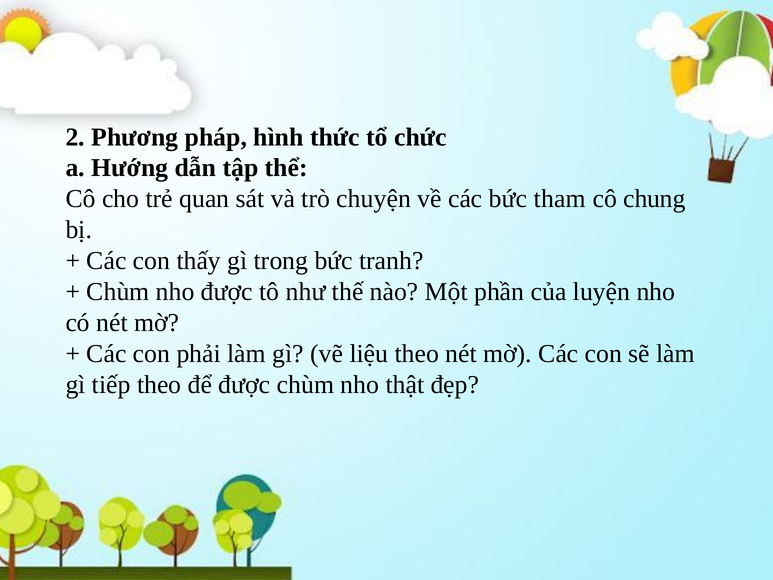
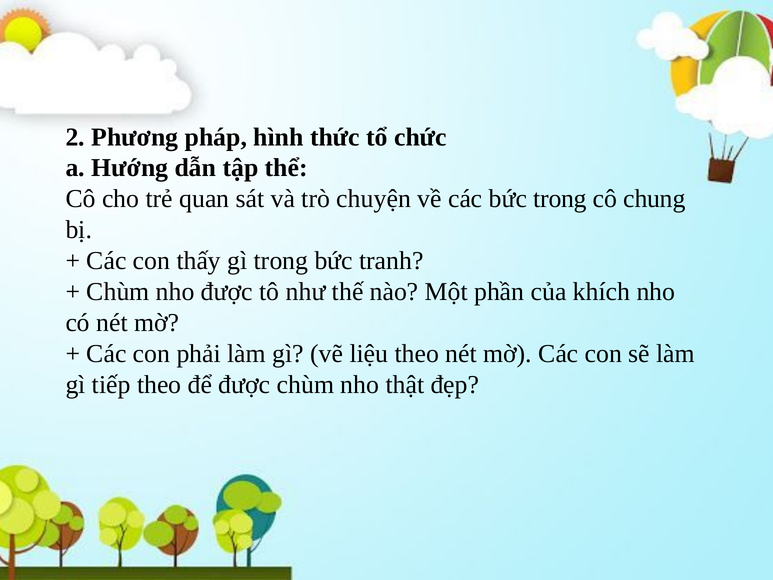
bức tham: tham -> trong
luyện: luyện -> khích
